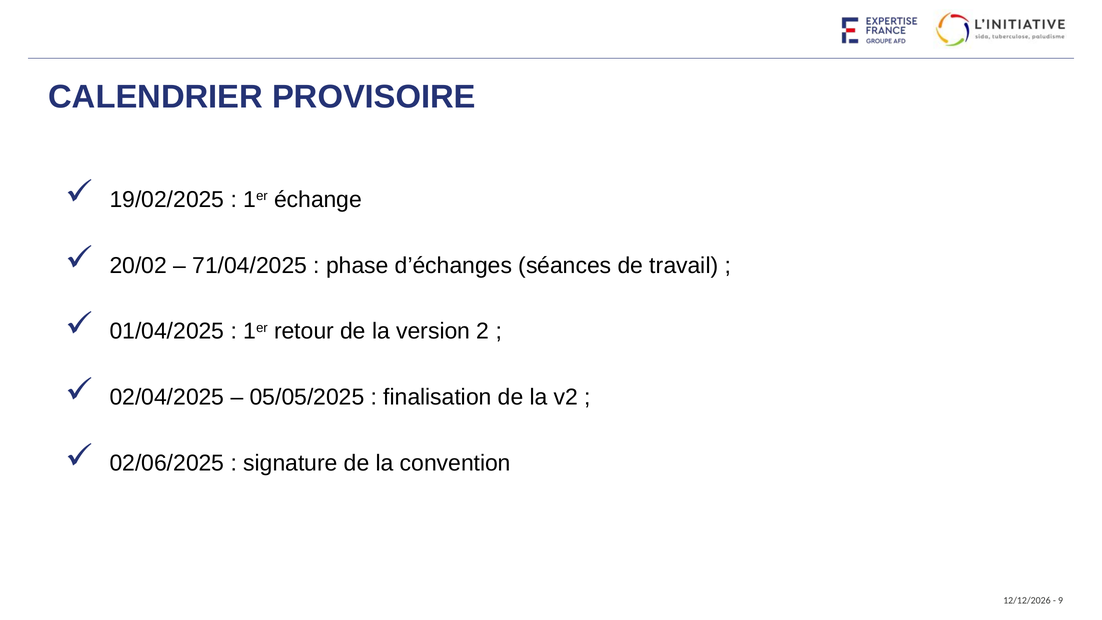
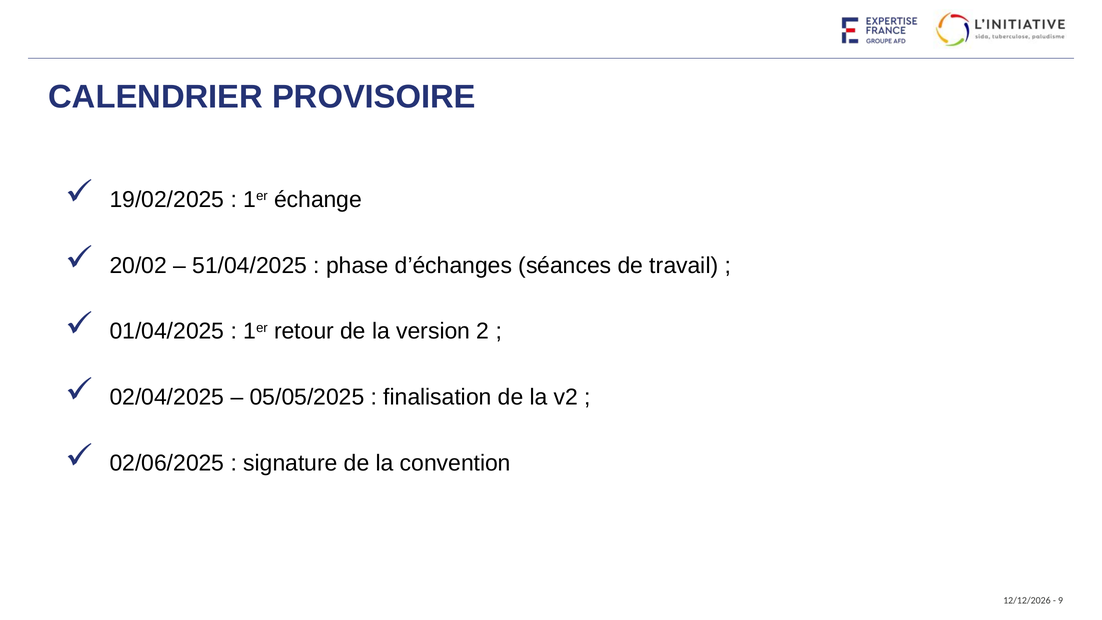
71/04/2025: 71/04/2025 -> 51/04/2025
